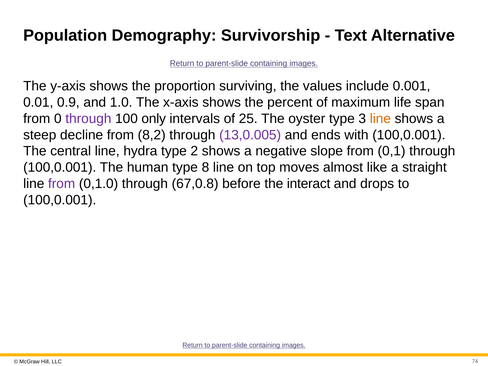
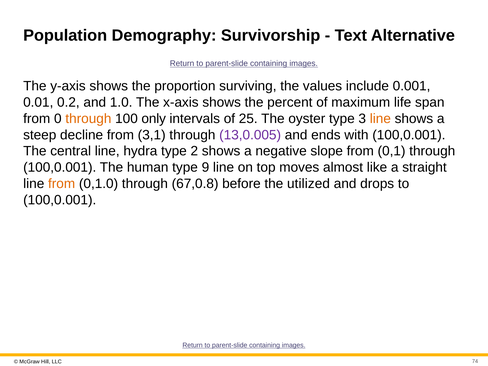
0.9: 0.9 -> 0.2
through at (88, 119) colour: purple -> orange
8,2: 8,2 -> 3,1
8: 8 -> 9
from at (62, 184) colour: purple -> orange
interact: interact -> utilized
